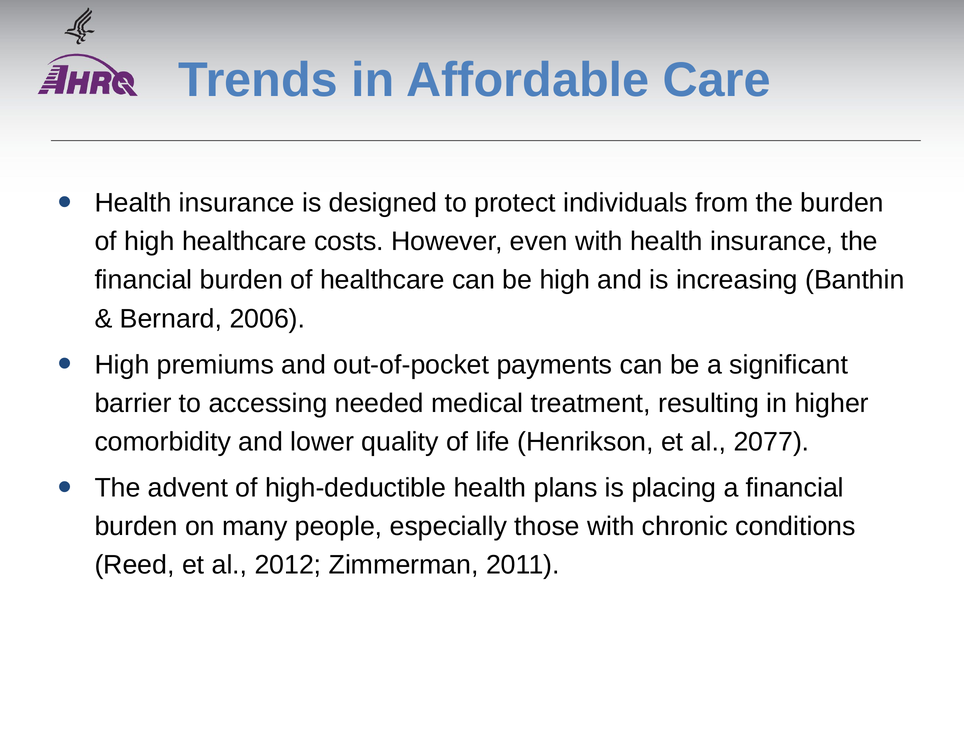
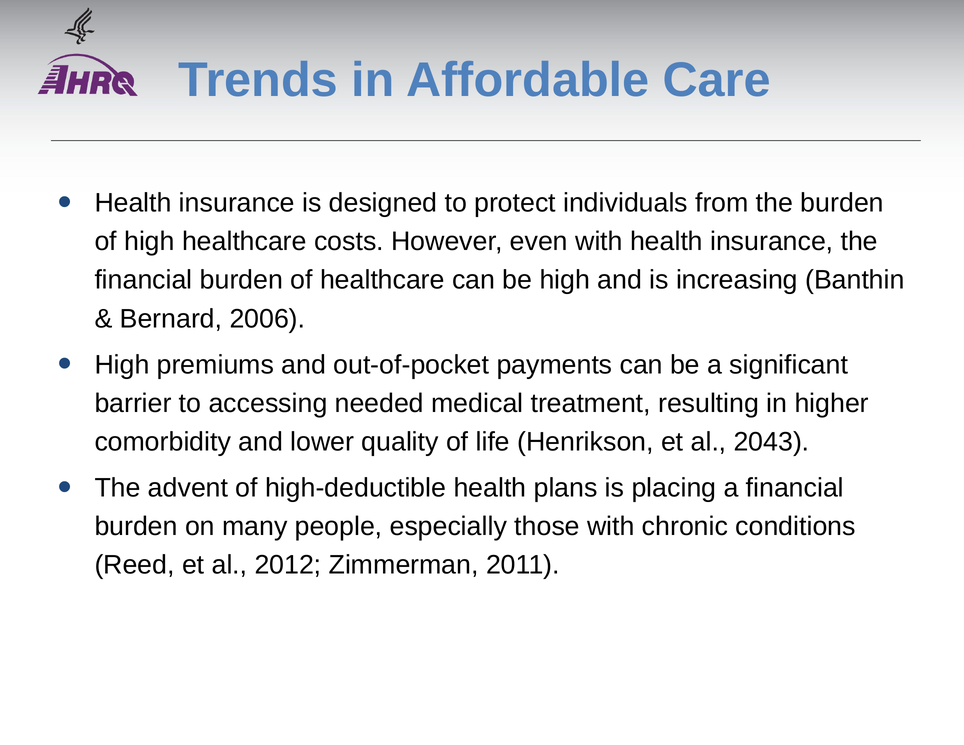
2077: 2077 -> 2043
